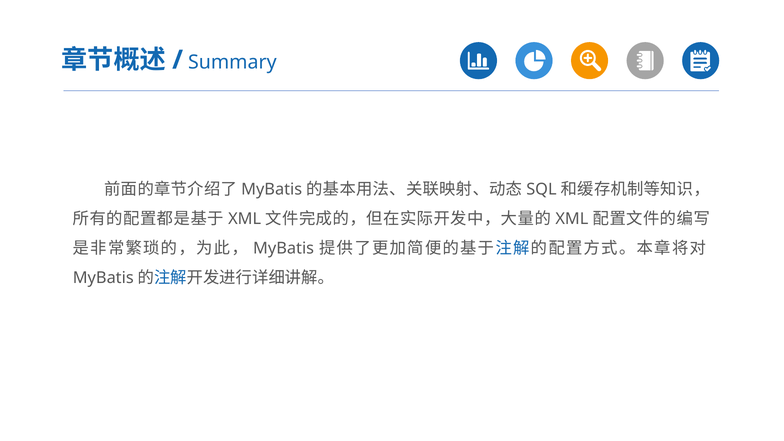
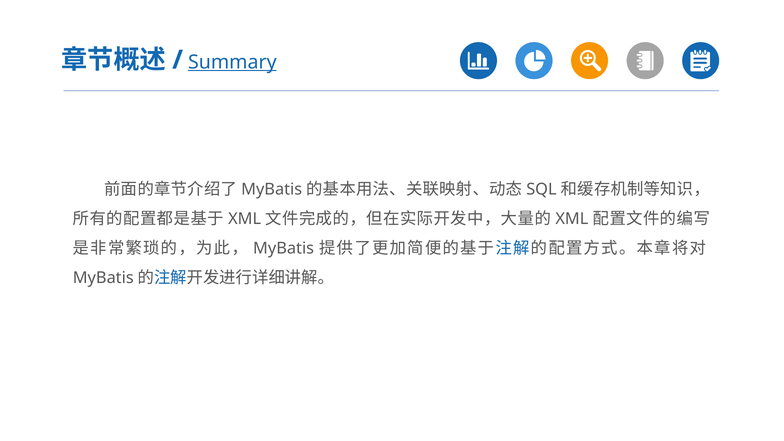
Summary underline: none -> present
